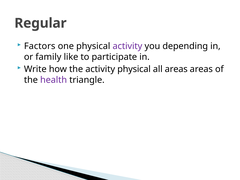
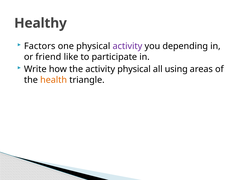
Regular: Regular -> Healthy
family: family -> friend
all areas: areas -> using
health colour: purple -> orange
